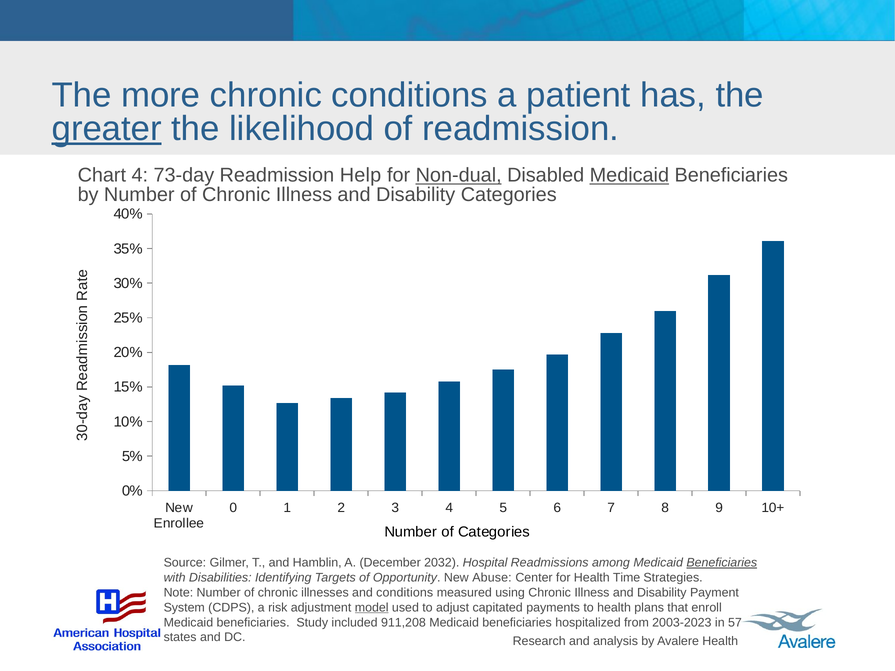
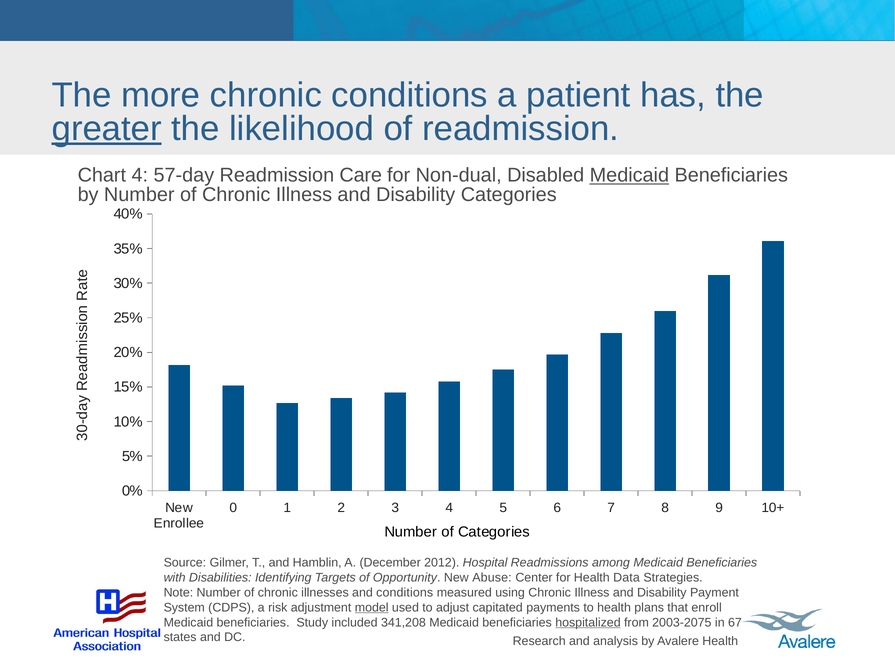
73-day: 73-day -> 57-day
Help: Help -> Care
Non-dual underline: present -> none
2032: 2032 -> 2012
Beneficiaries at (722, 563) underline: present -> none
Time: Time -> Data
911,208: 911,208 -> 341,208
hospitalized underline: none -> present
2003-2023: 2003-2023 -> 2003-2075
57: 57 -> 67
